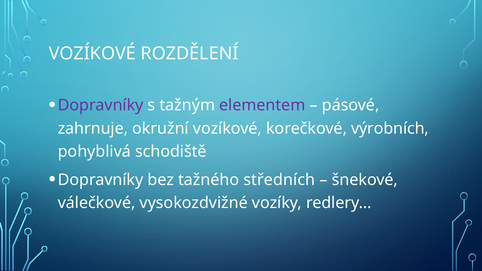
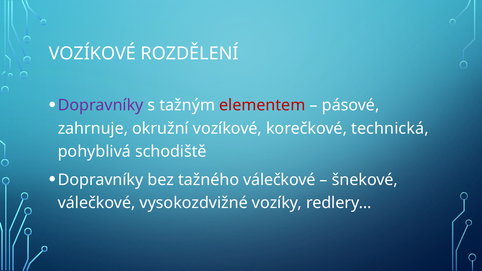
elementem colour: purple -> red
výrobních: výrobních -> technická
tažného středních: středních -> válečkové
